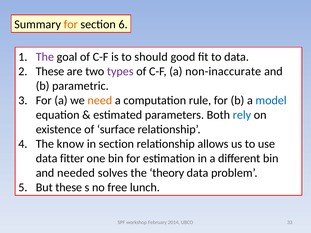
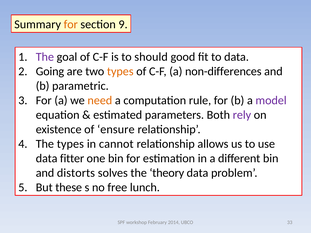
6: 6 -> 9
These at (50, 71): These -> Going
types at (120, 71) colour: purple -> orange
non-inaccurate: non-inaccurate -> non-differences
model colour: blue -> purple
rely colour: blue -> purple
surface: surface -> ensure
The know: know -> types
in section: section -> cannot
needed: needed -> distorts
